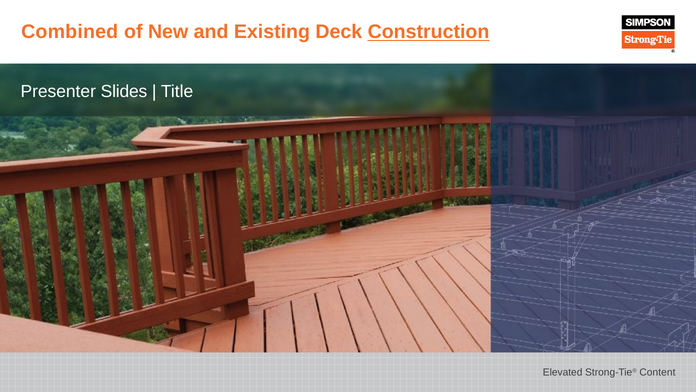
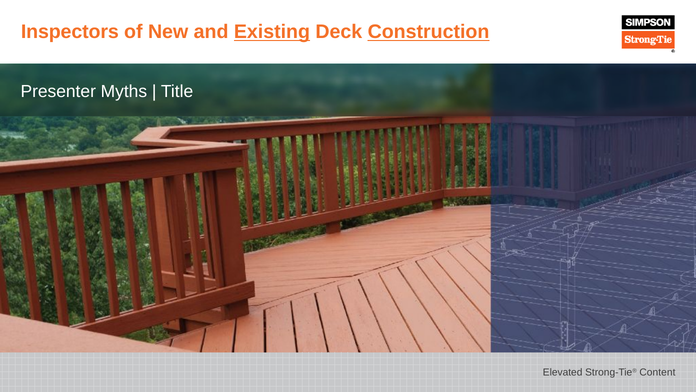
Combined: Combined -> Inspectors
Existing underline: none -> present
Slides: Slides -> Myths
